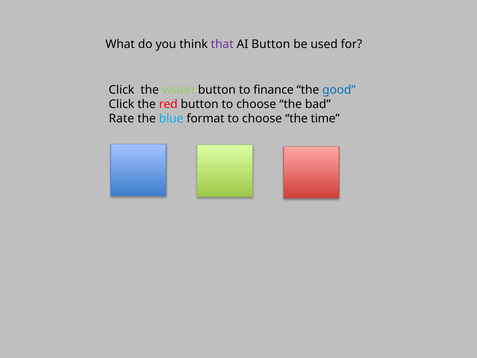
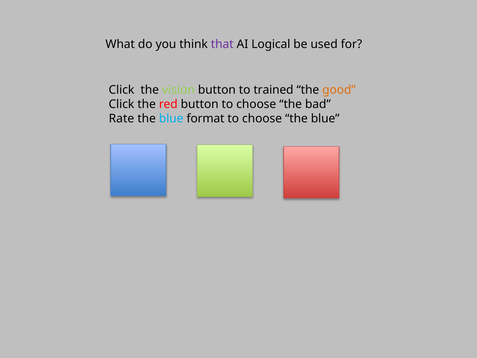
AI Button: Button -> Logical
finance: finance -> trained
good colour: blue -> orange
choose the time: time -> blue
